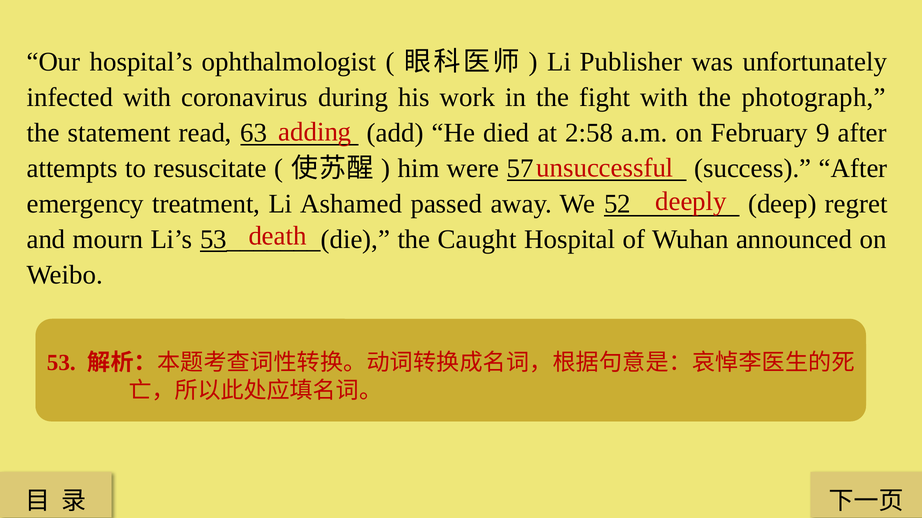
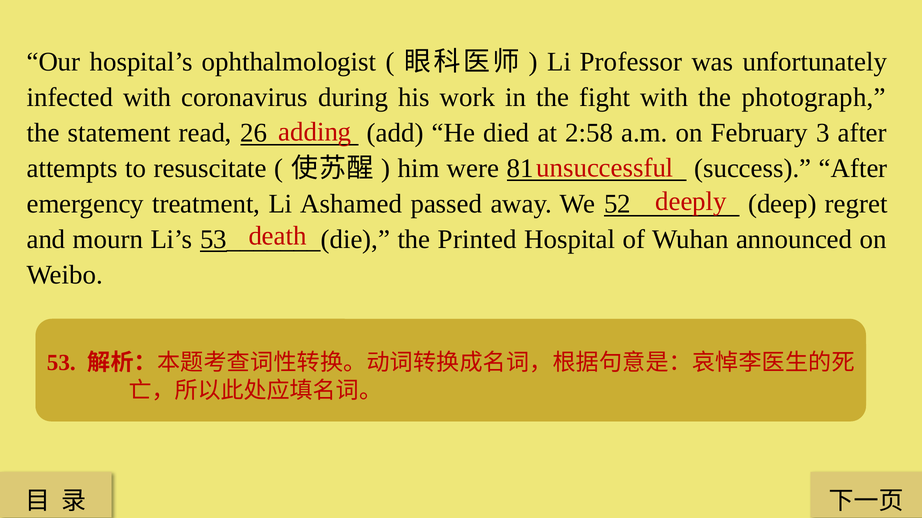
Publisher: Publisher -> Professor
63: 63 -> 26
9: 9 -> 3
57: 57 -> 81
Caught: Caught -> Printed
